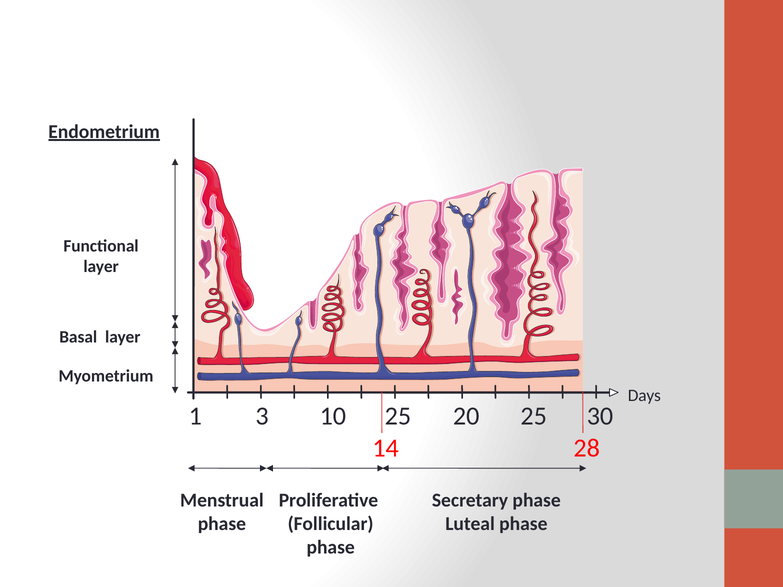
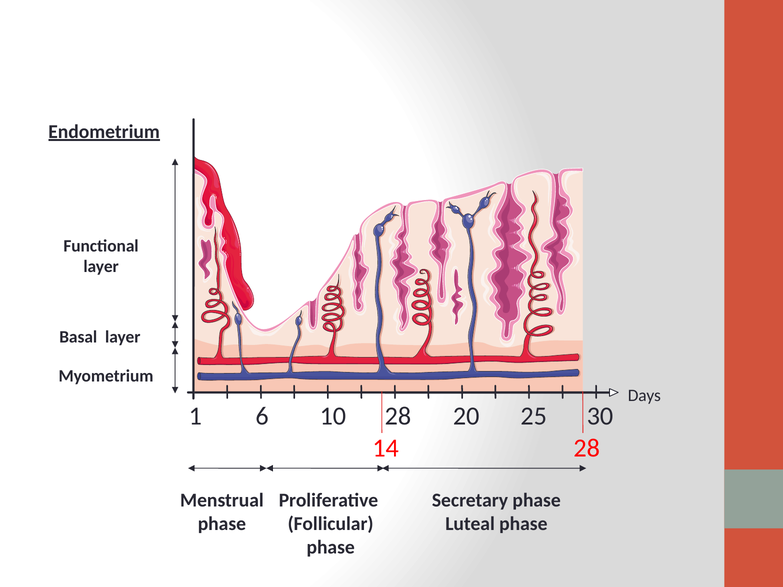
3: 3 -> 6
10 25: 25 -> 28
